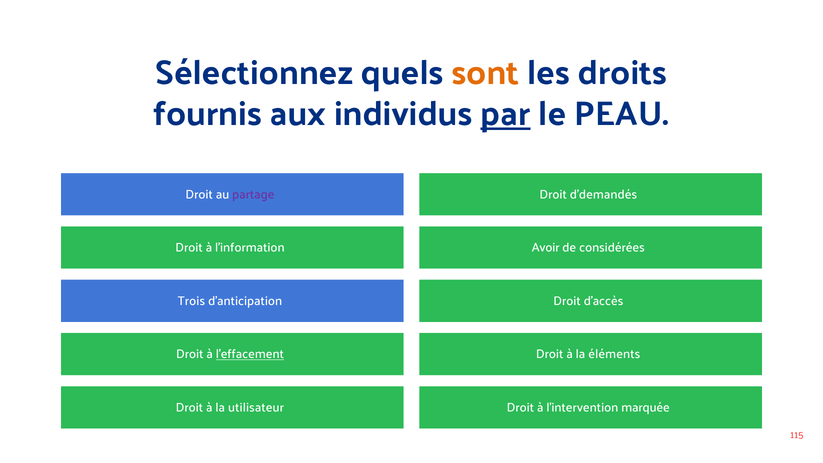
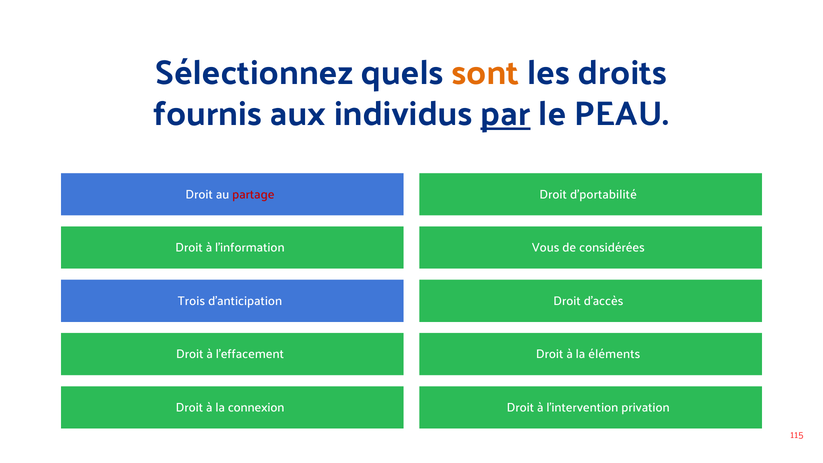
partage colour: purple -> red
d'demandés: d'demandés -> d'portabilité
Avoir: Avoir -> Vous
l'effacement underline: present -> none
utilisateur: utilisateur -> connexion
marquée: marquée -> privation
